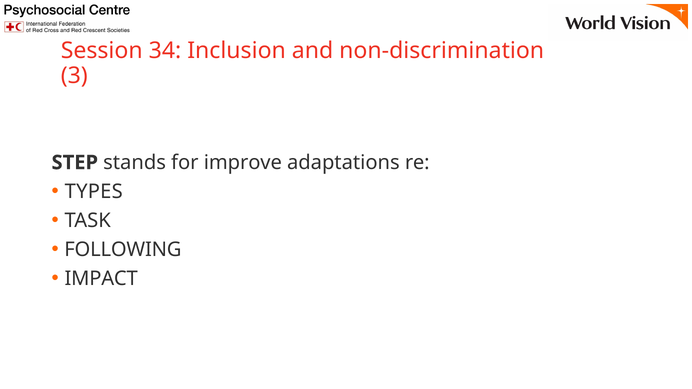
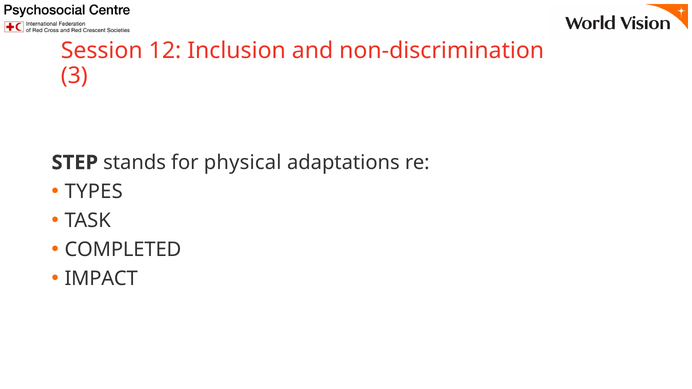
34: 34 -> 12
improve: improve -> physical
FOLLOWING: FOLLOWING -> COMPLETED
